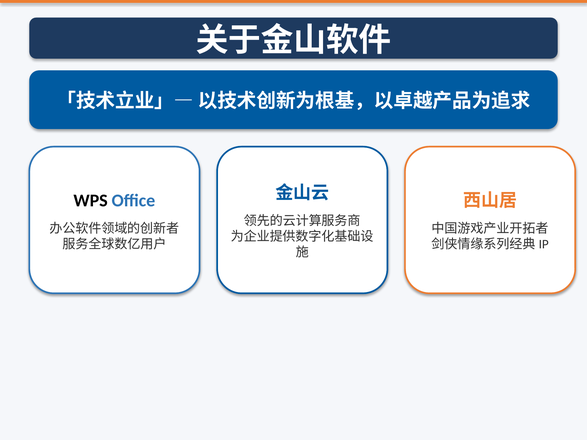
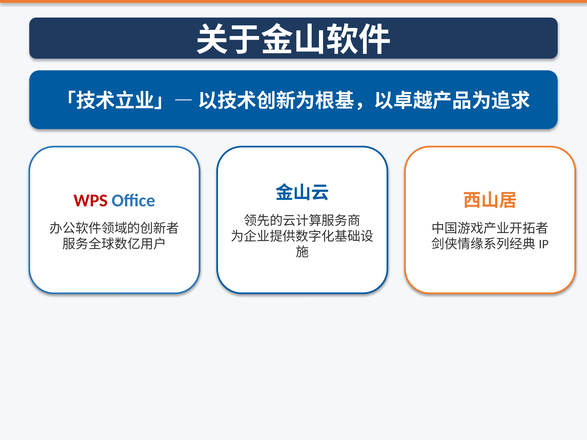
WPS colour: black -> red
